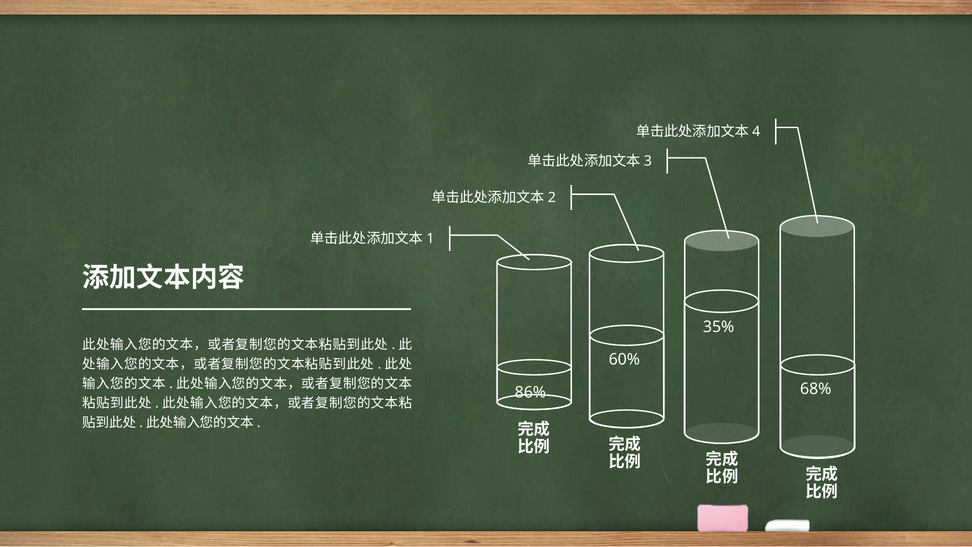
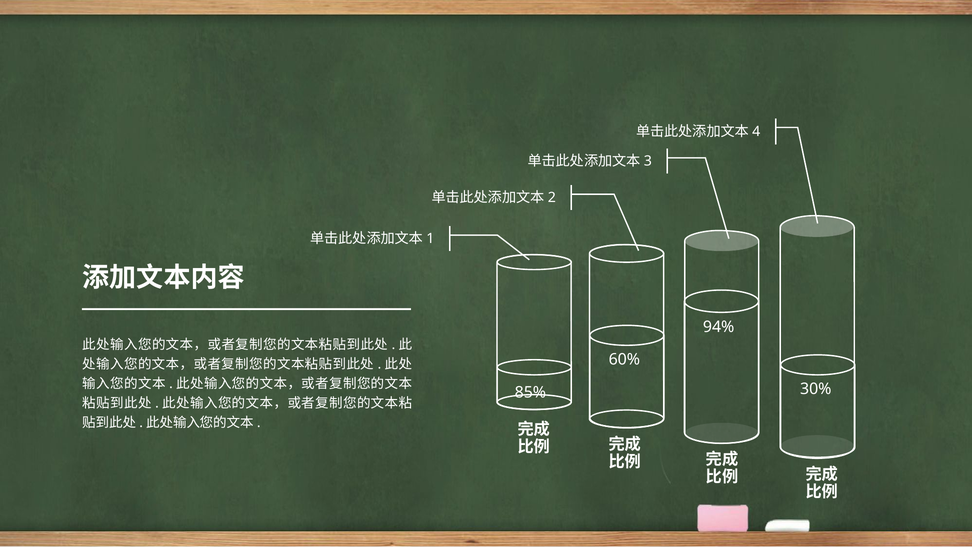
35%: 35% -> 94%
68%: 68% -> 30%
86%: 86% -> 85%
